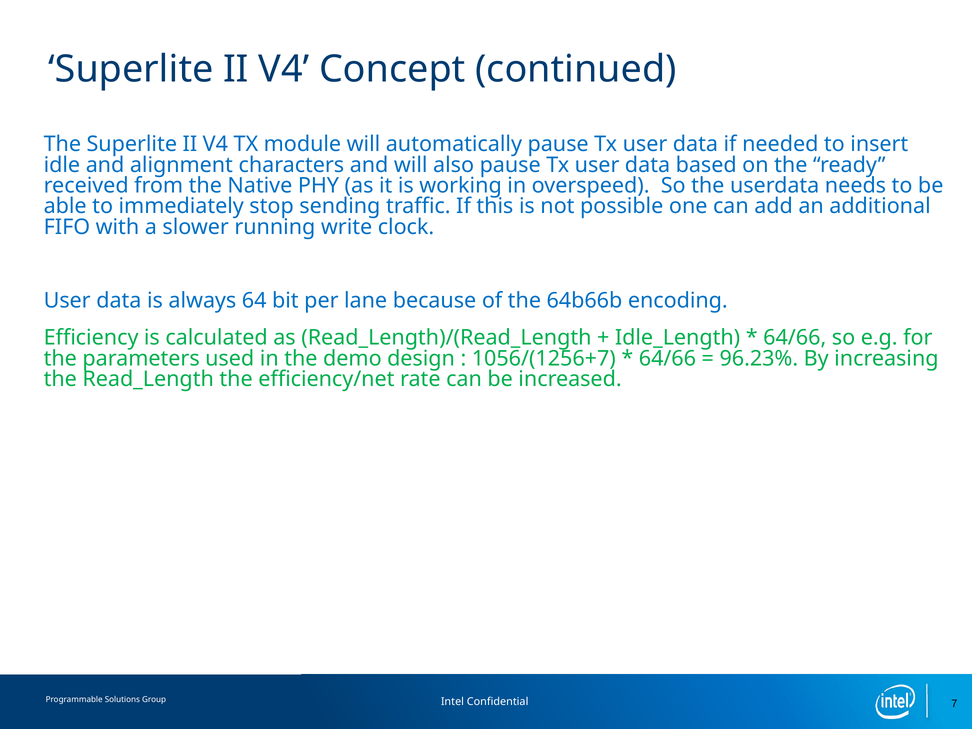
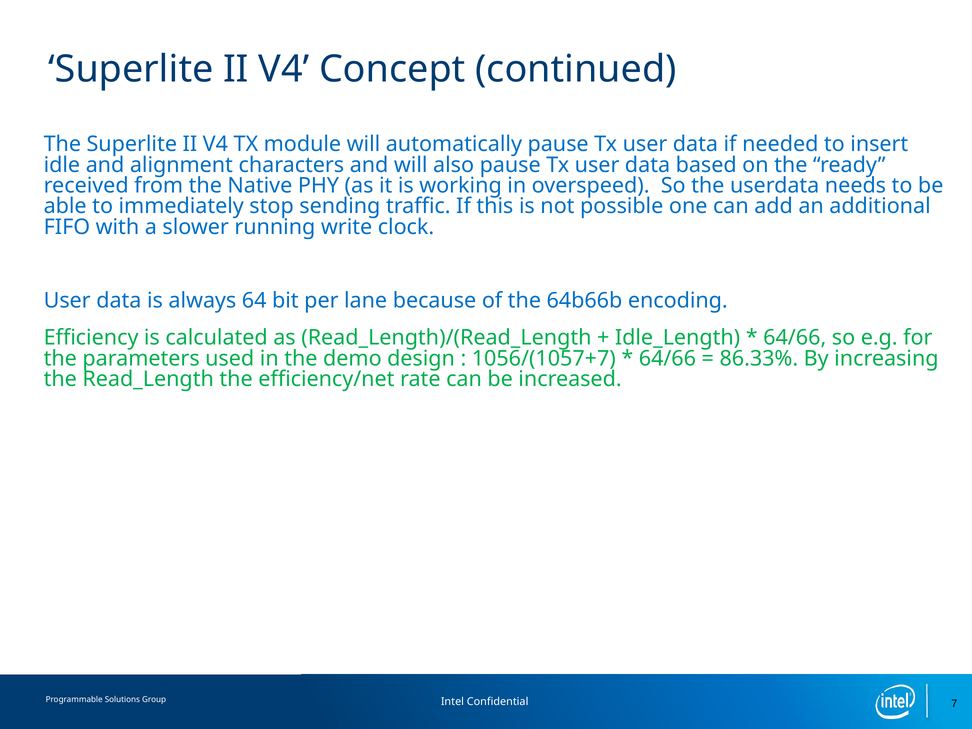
1056/(1256+7: 1056/(1256+7 -> 1056/(1057+7
96.23%: 96.23% -> 86.33%
